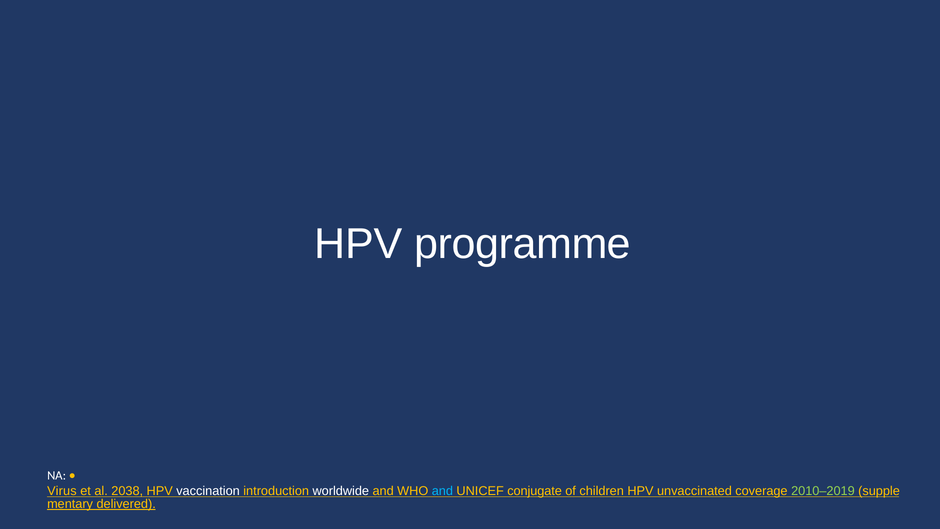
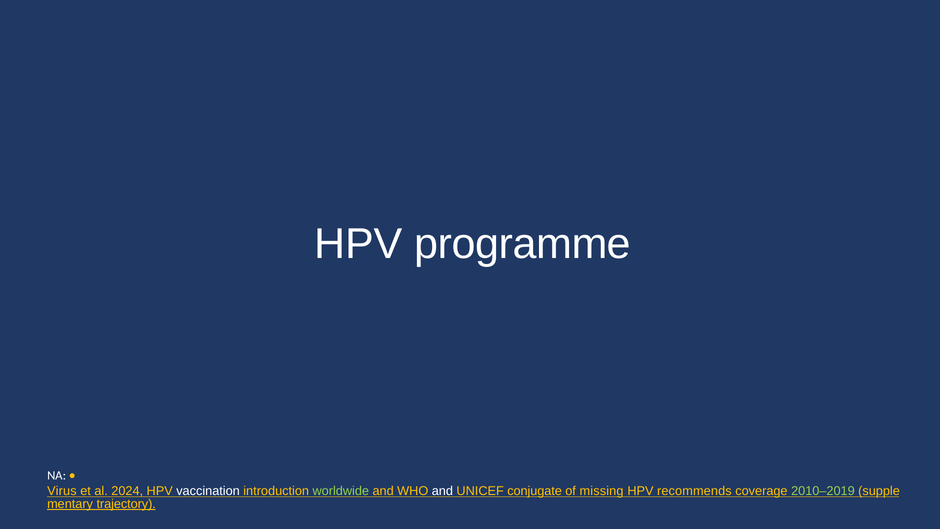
2038: 2038 -> 2024
worldwide colour: white -> light green
and at (442, 491) colour: light blue -> white
children: children -> missing
unvaccinated: unvaccinated -> recommends
delivered: delivered -> trajectory
